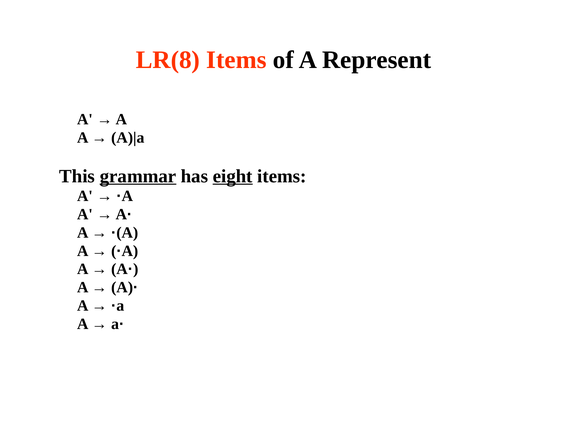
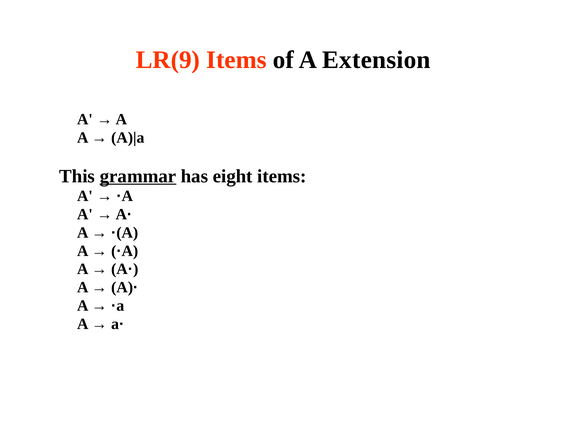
LR(8: LR(8 -> LR(9
Represent: Represent -> Extension
eight underline: present -> none
